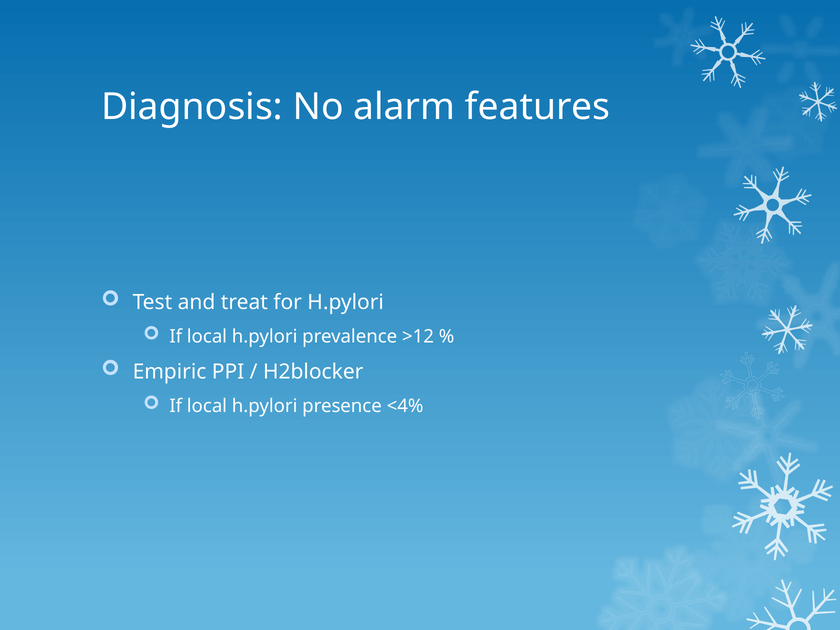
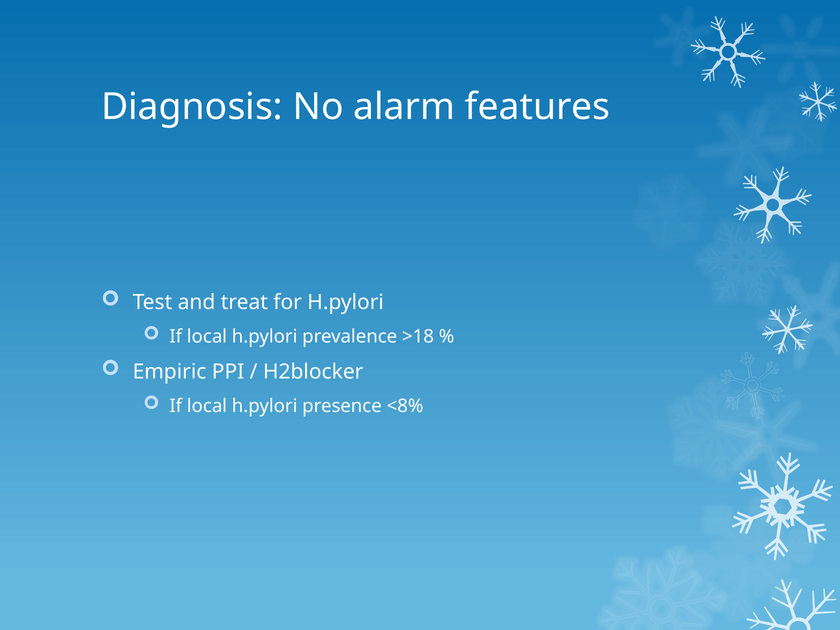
>12: >12 -> >18
<4%: <4% -> <8%
